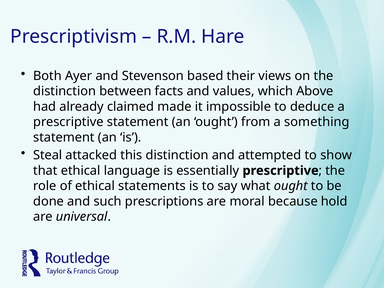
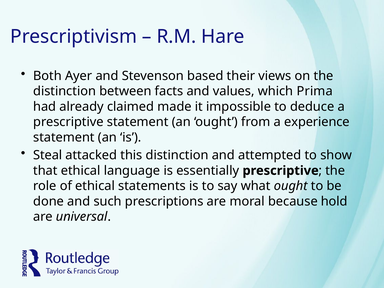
Above: Above -> Prima
something: something -> experience
